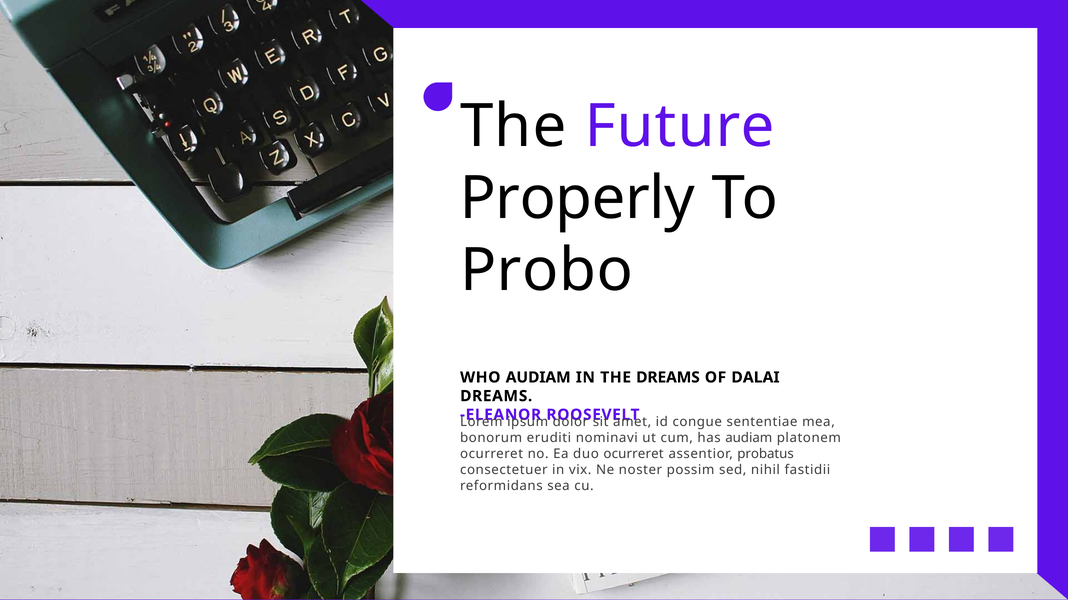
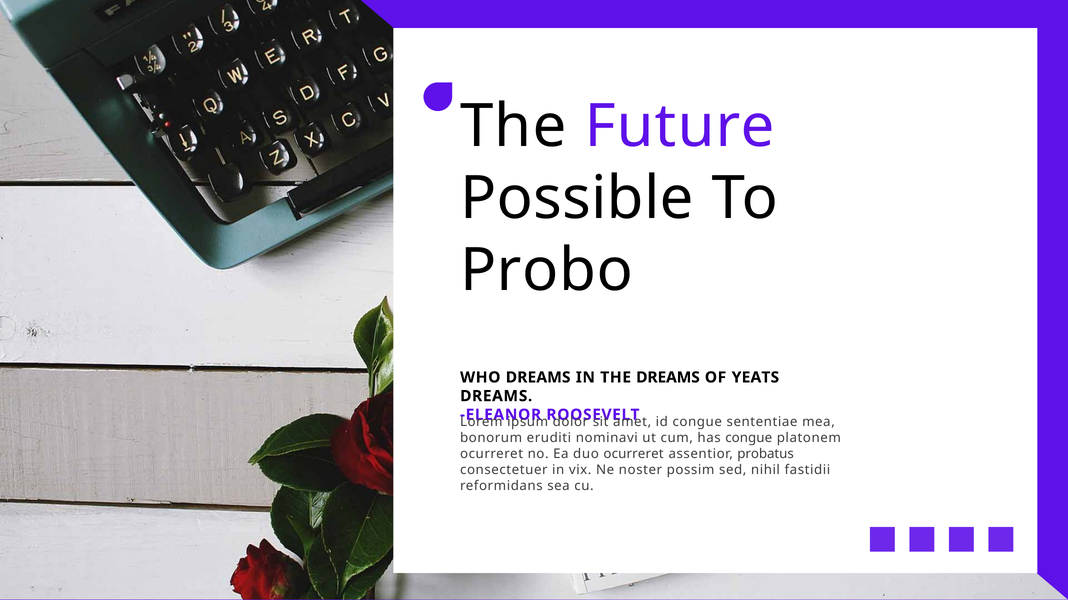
Properly: Properly -> Possible
WHO AUDIAM: AUDIAM -> DREAMS
DALAI: DALAI -> YEATS
has audiam: audiam -> congue
